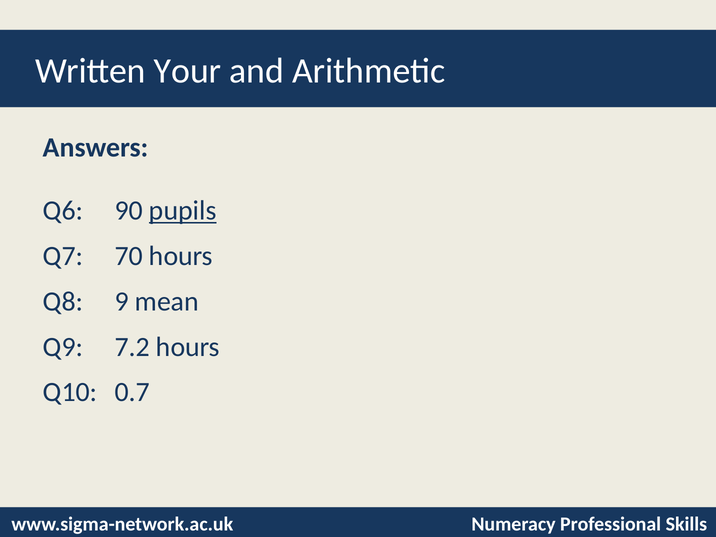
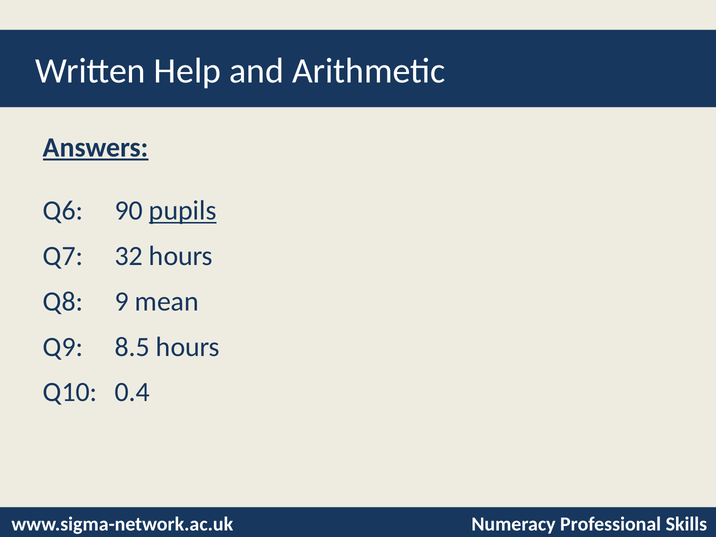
Your: Your -> Help
Answers underline: none -> present
70: 70 -> 32
7.2: 7.2 -> 8.5
0.7: 0.7 -> 0.4
